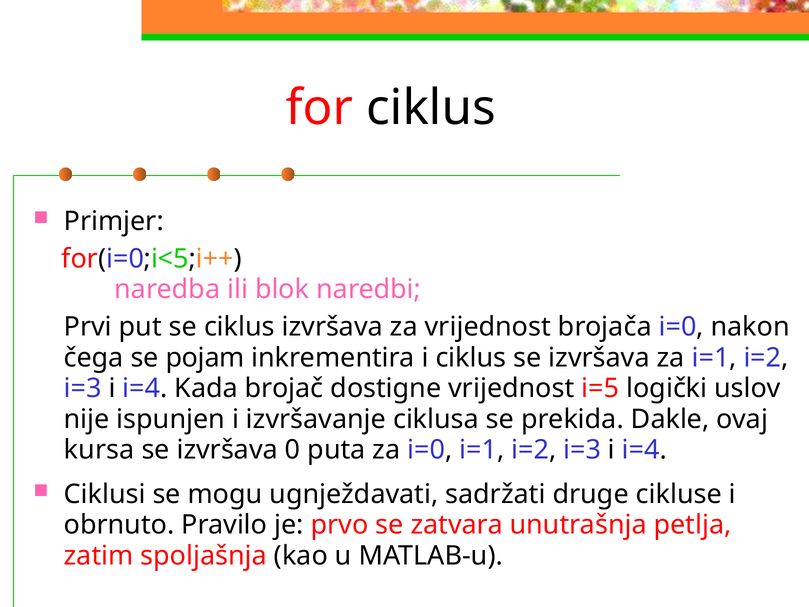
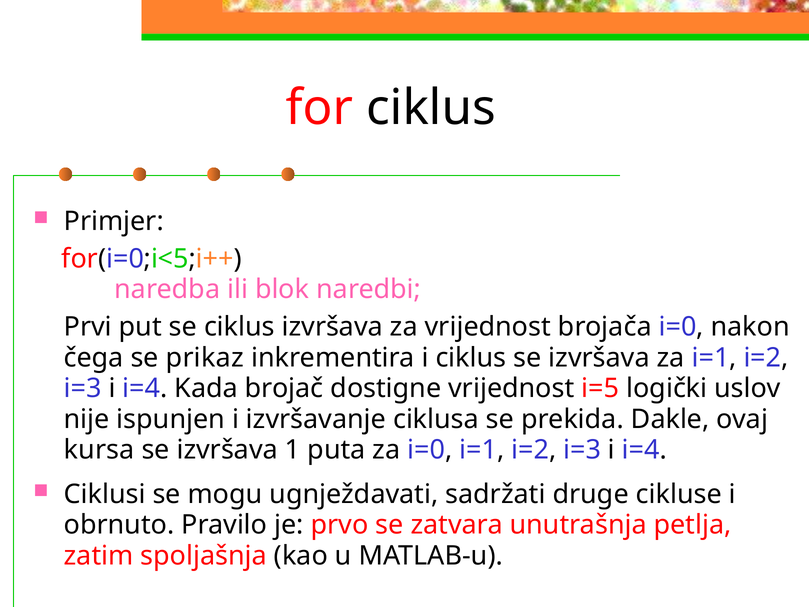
pojam: pojam -> prikaz
0: 0 -> 1
